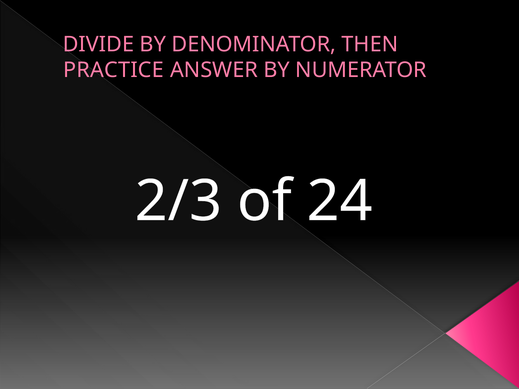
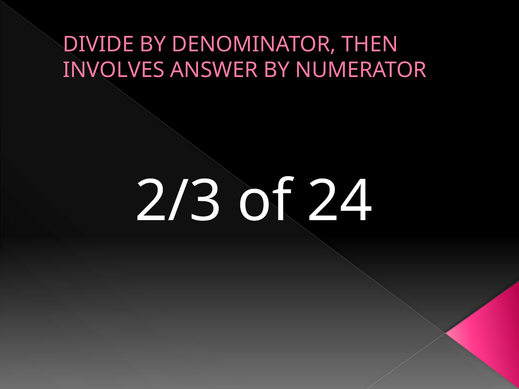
PRACTICE: PRACTICE -> INVOLVES
